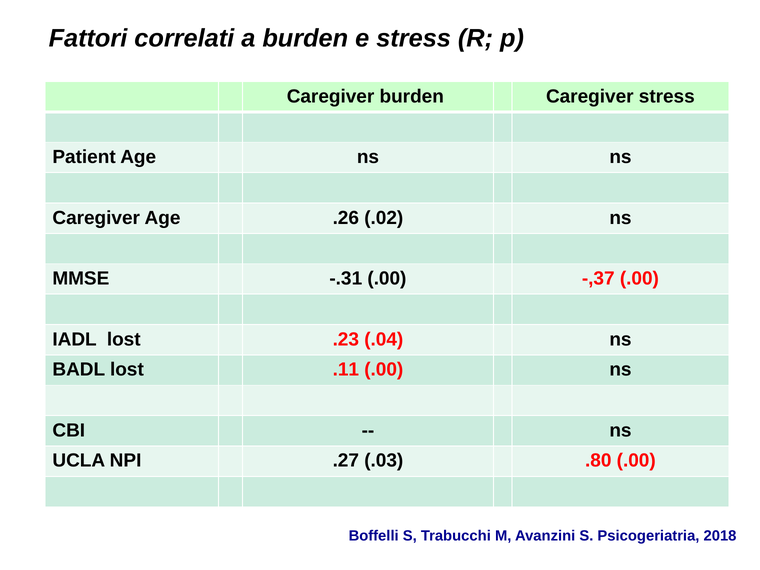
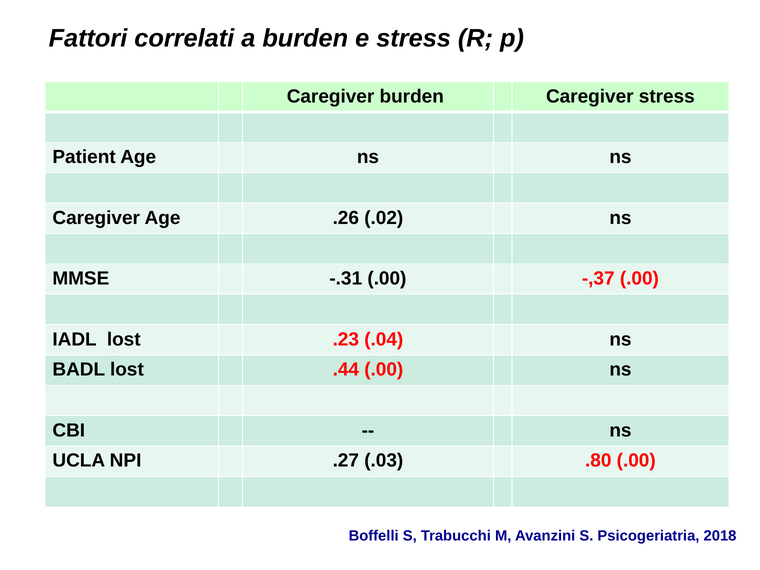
.11: .11 -> .44
